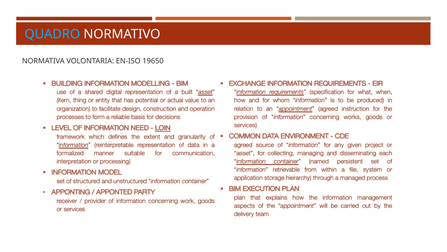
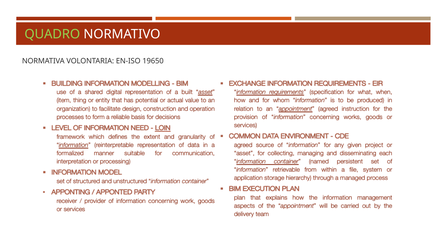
QUADRO colour: light blue -> light green
